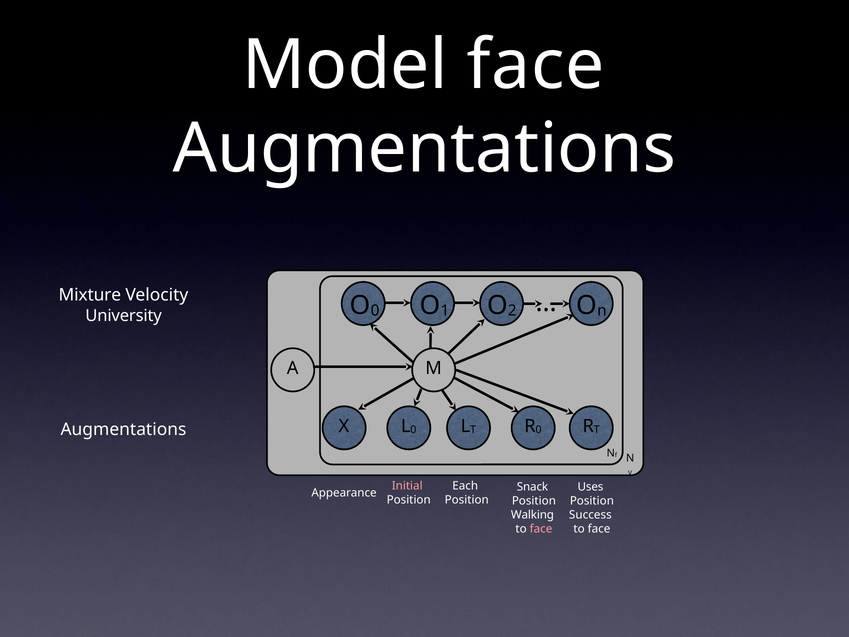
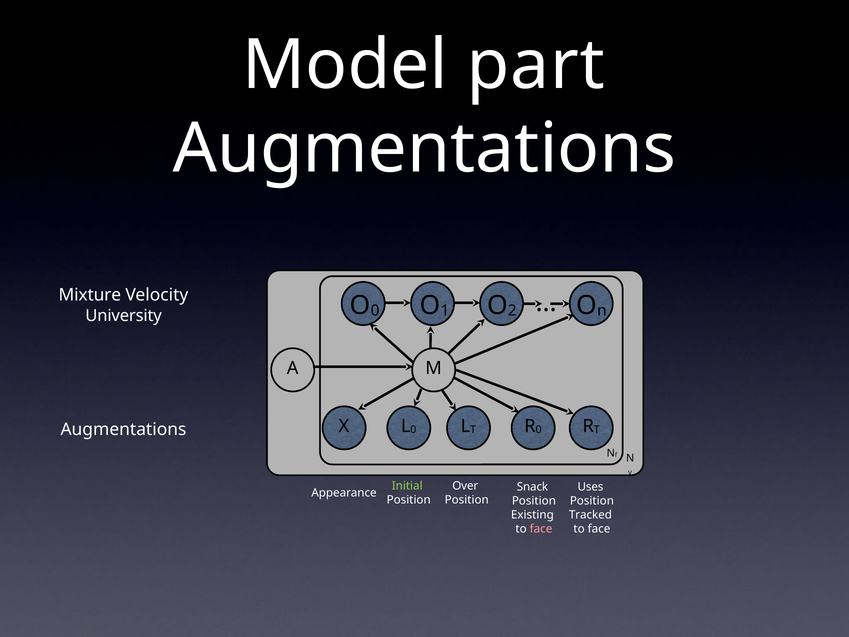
Model face: face -> part
Initial colour: pink -> light green
Each: Each -> Over
Walking: Walking -> Existing
Success: Success -> Tracked
